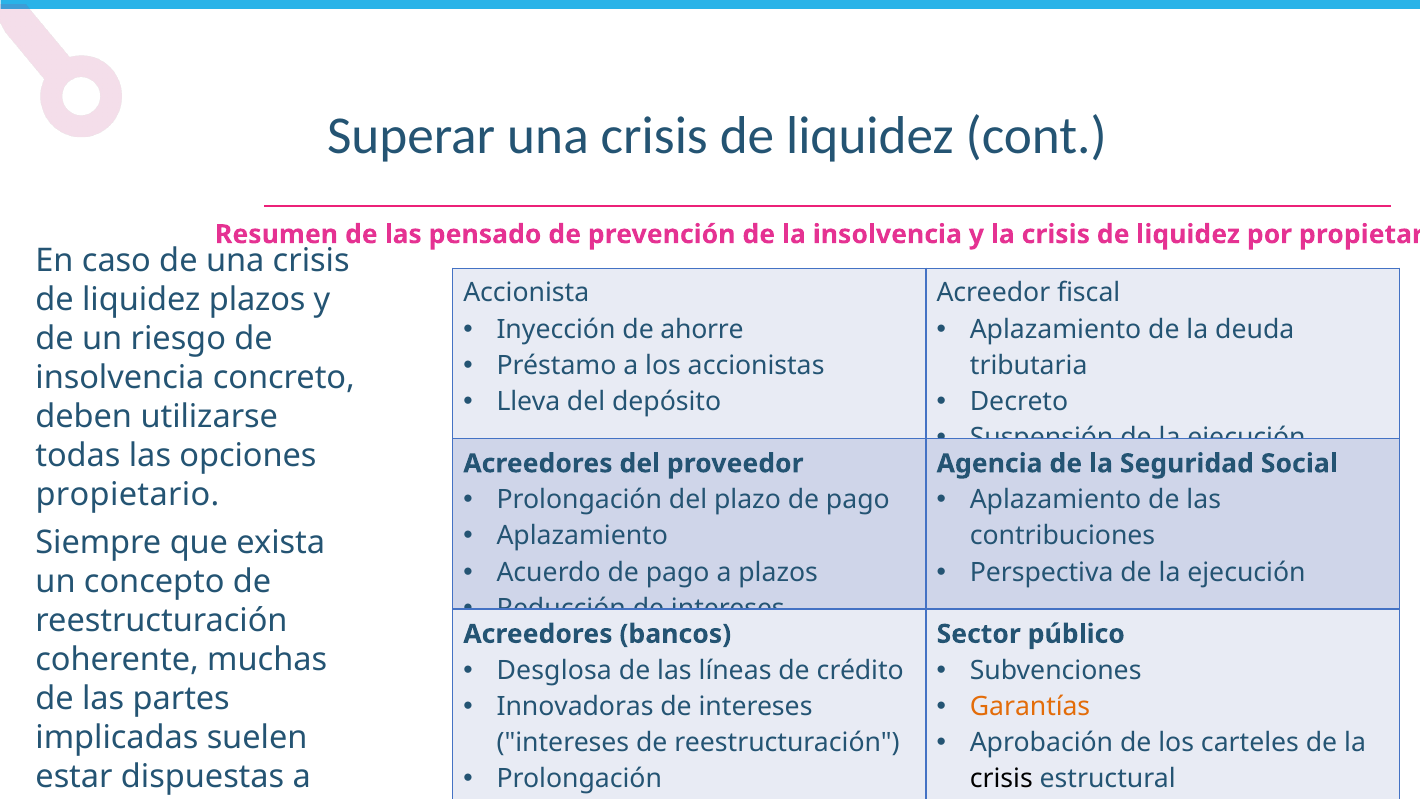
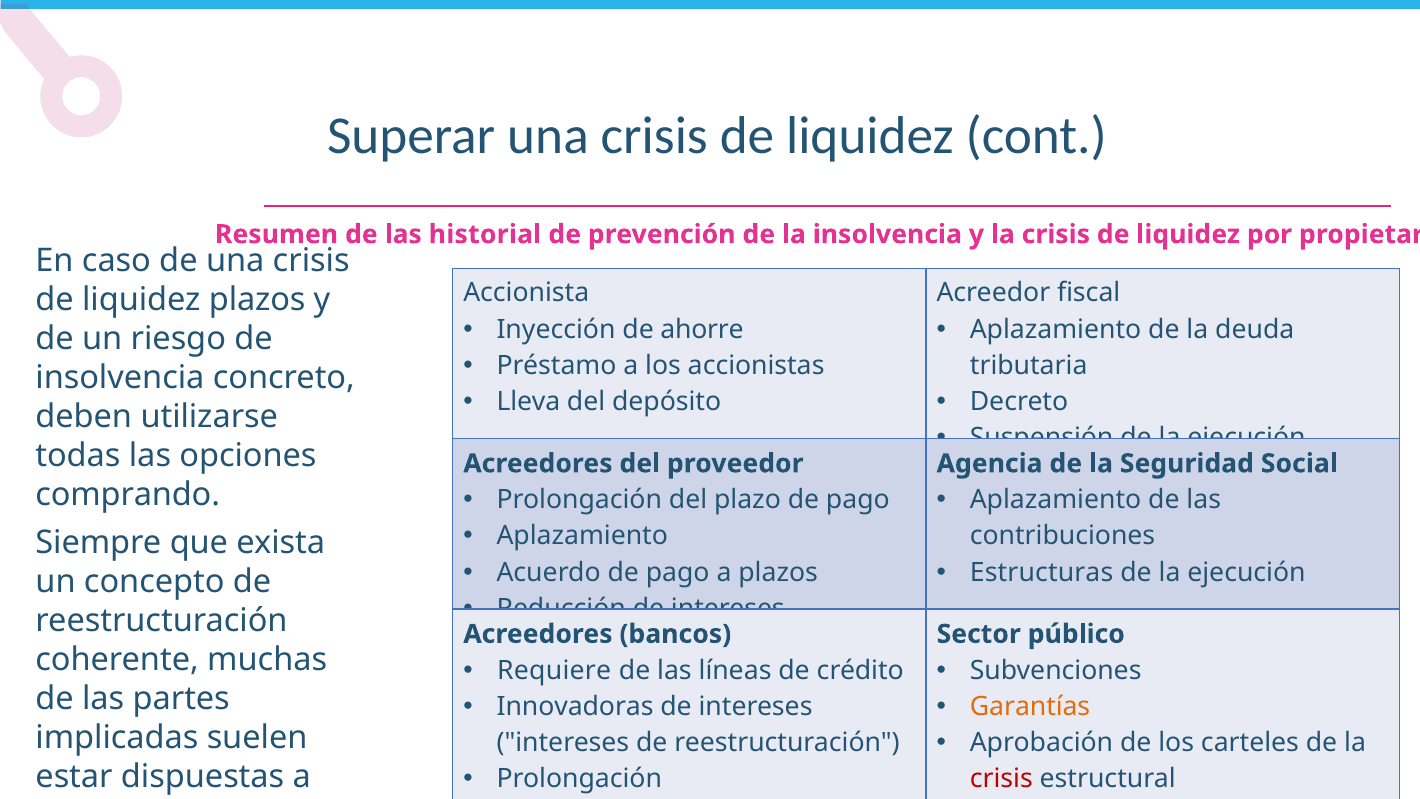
pensado: pensado -> historial
propietario at (127, 495): propietario -> comprando
Perspectiva: Perspectiva -> Estructuras
Desglosa: Desglosa -> Requiere
crisis at (1001, 779) colour: black -> red
